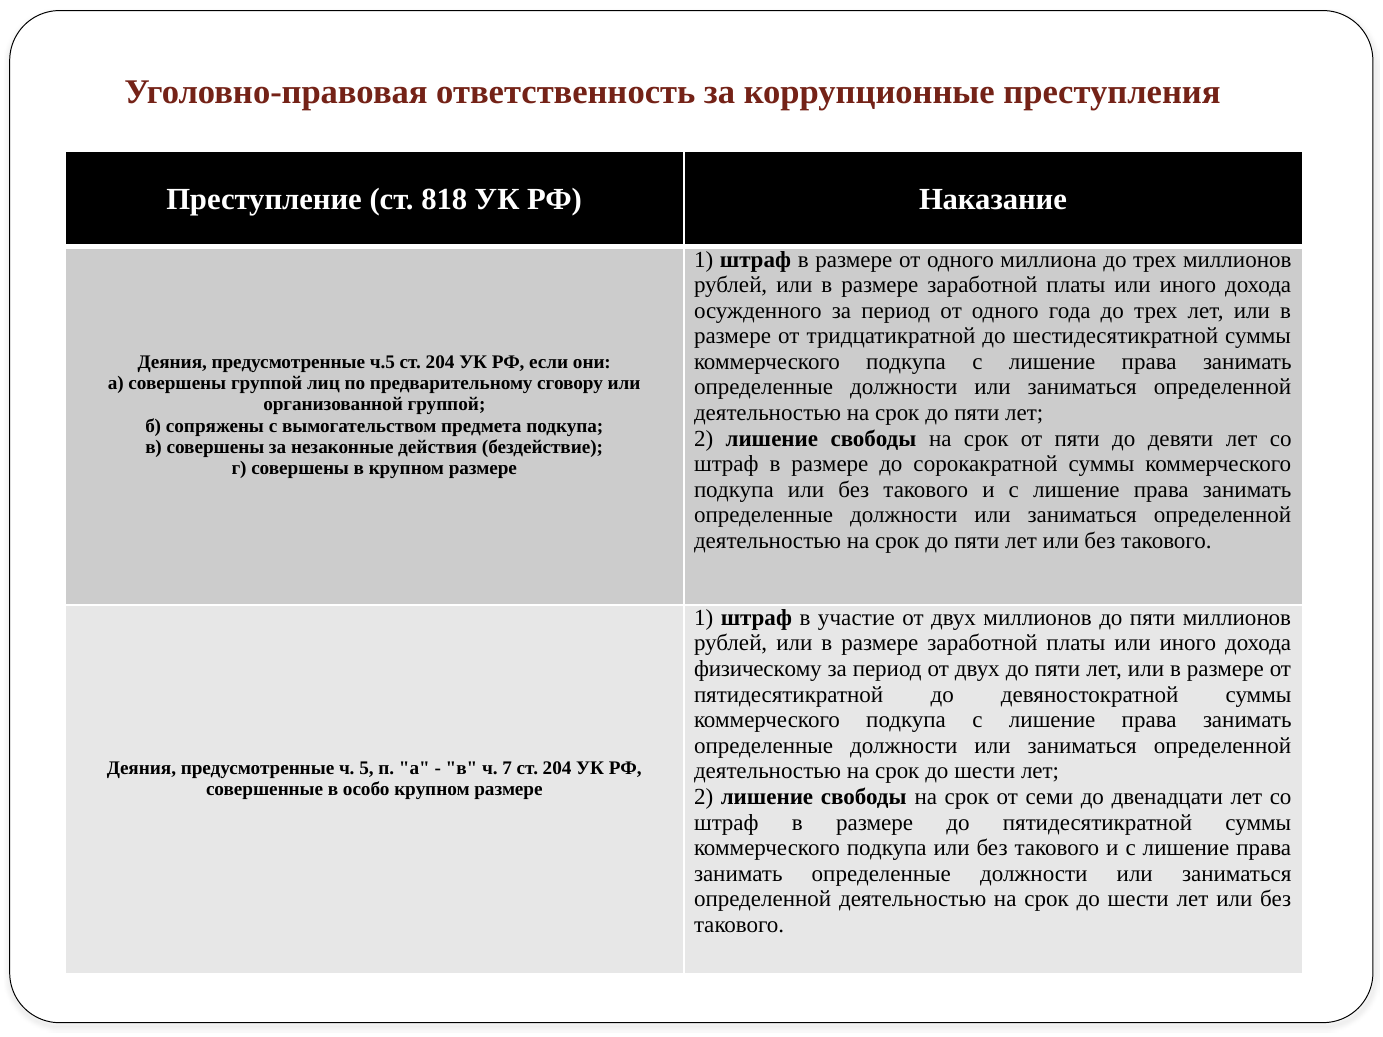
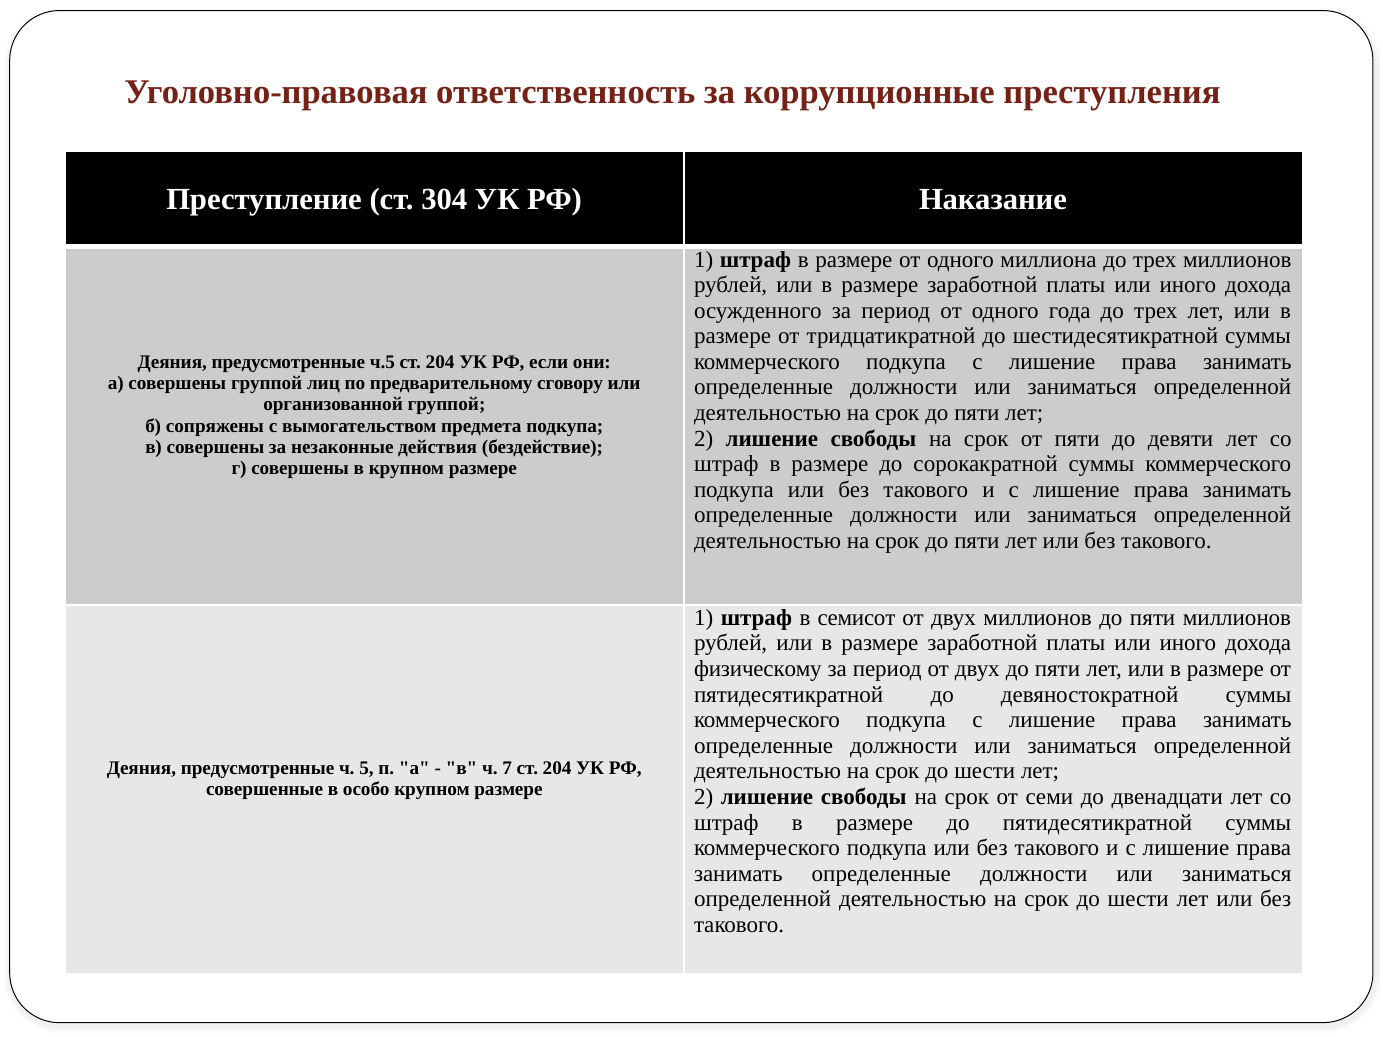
818: 818 -> 304
участие: участие -> семисот
